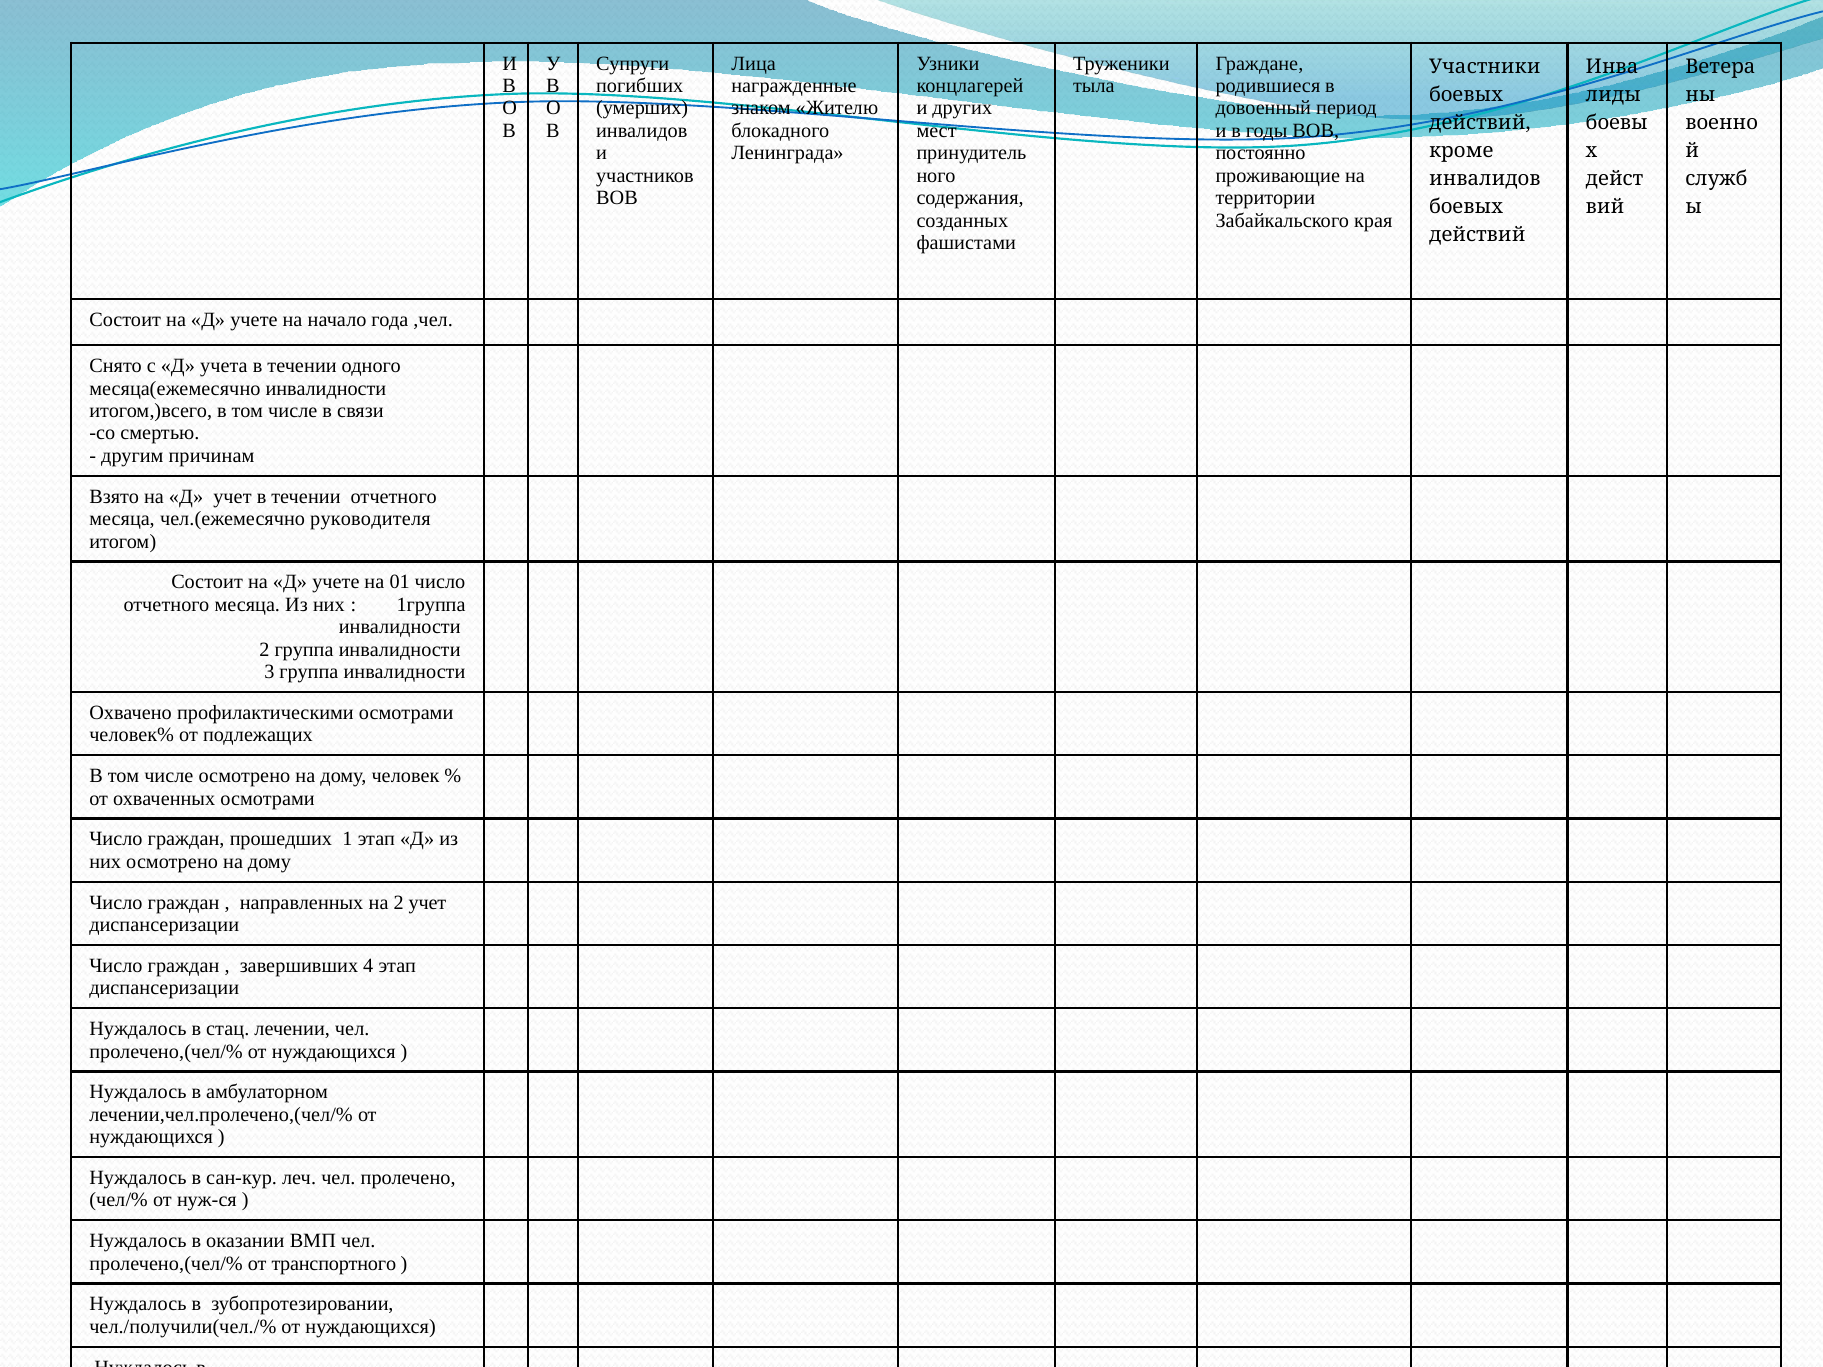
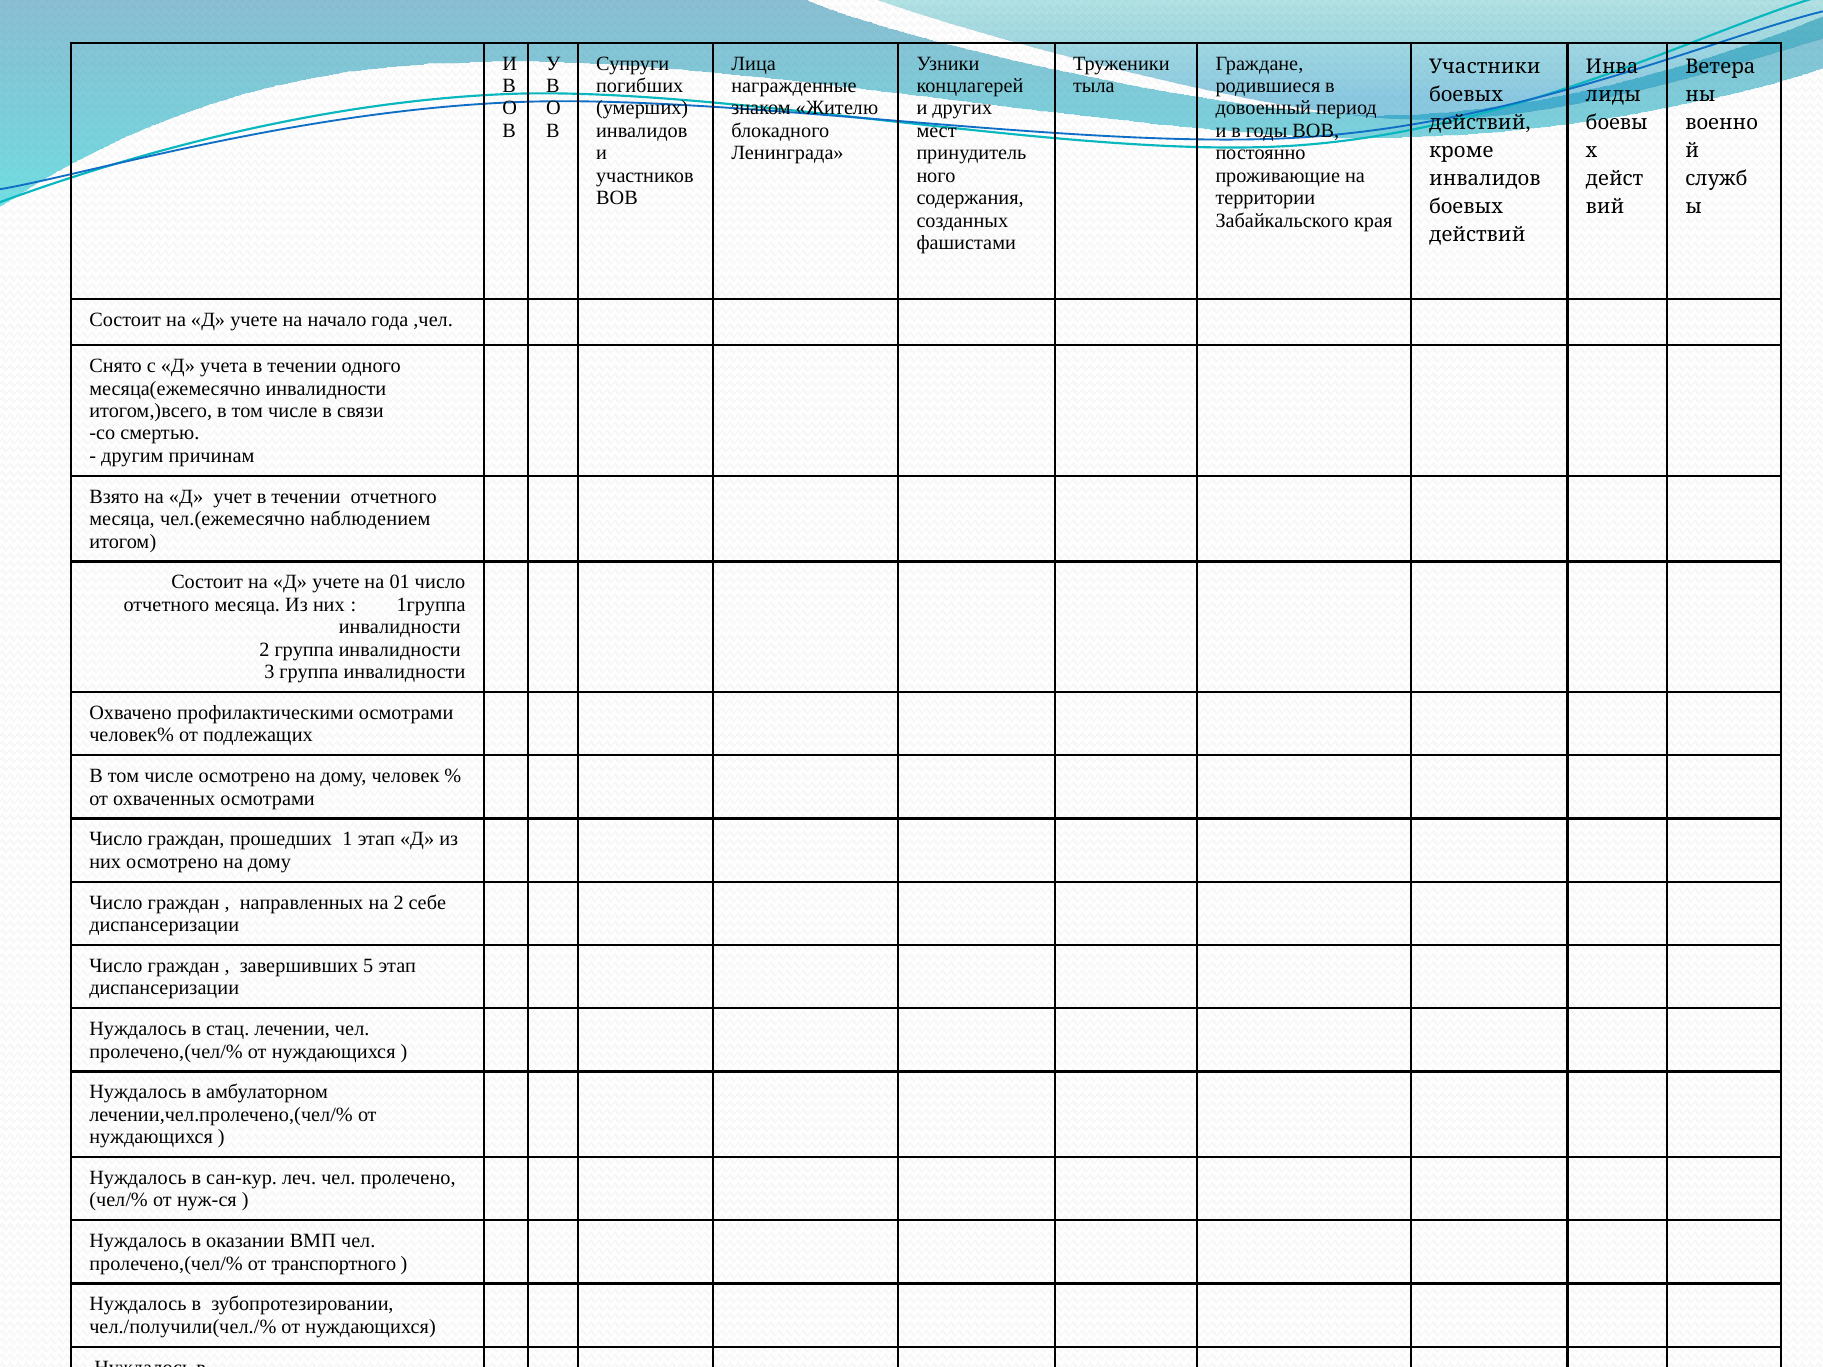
руководителя: руководителя -> наблюдением
2 учет: учет -> себе
4: 4 -> 5
